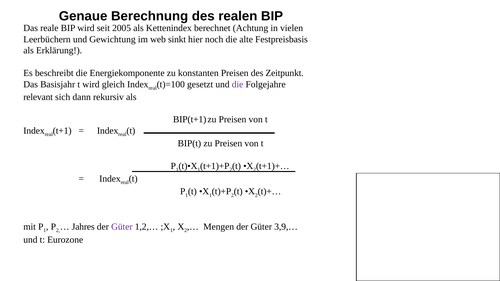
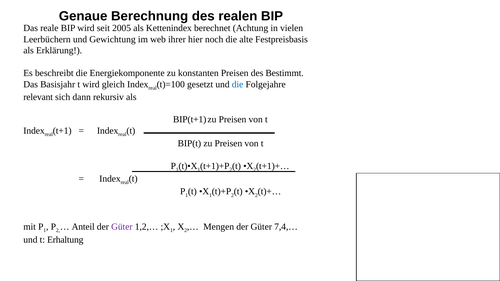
sinkt: sinkt -> ihrer
Zeitpunkt: Zeitpunkt -> Bestimmt
die at (238, 84) colour: purple -> blue
Jahres: Jahres -> Anteil
3,9,…: 3,9,… -> 7,4,…
Eurozone: Eurozone -> Erhaltung
